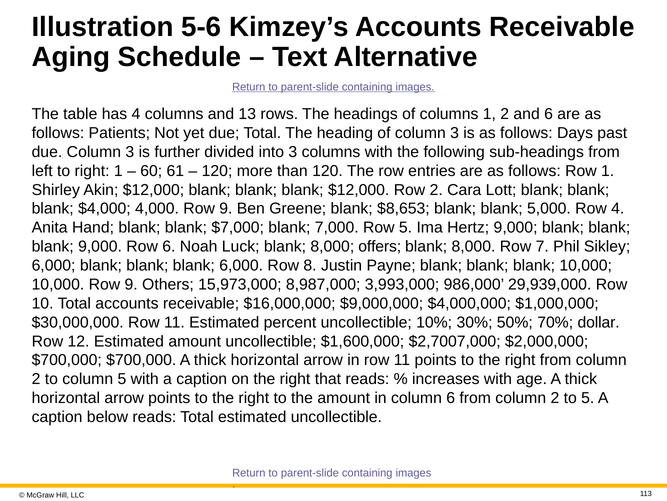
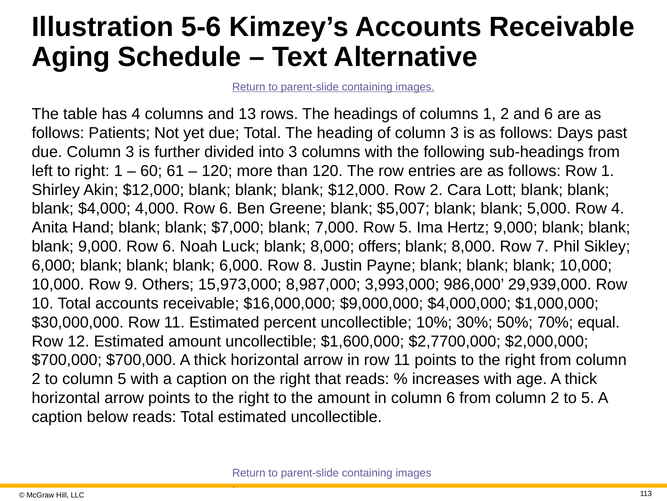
4,000 Row 9: 9 -> 6
$8,653: $8,653 -> $5,007
dollar: dollar -> equal
$2,7007,000: $2,7007,000 -> $2,7700,000
